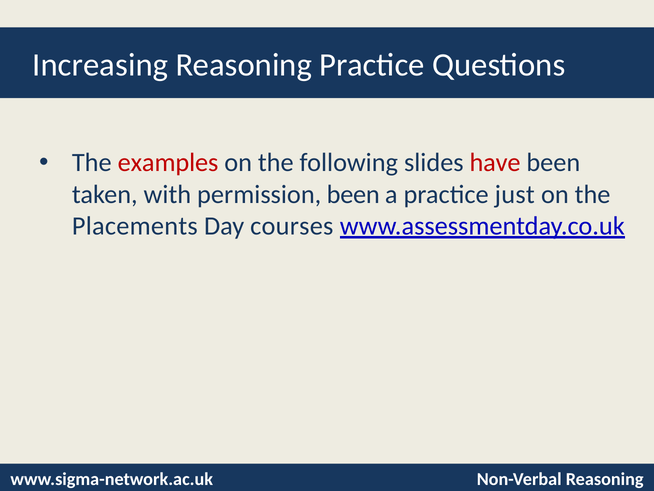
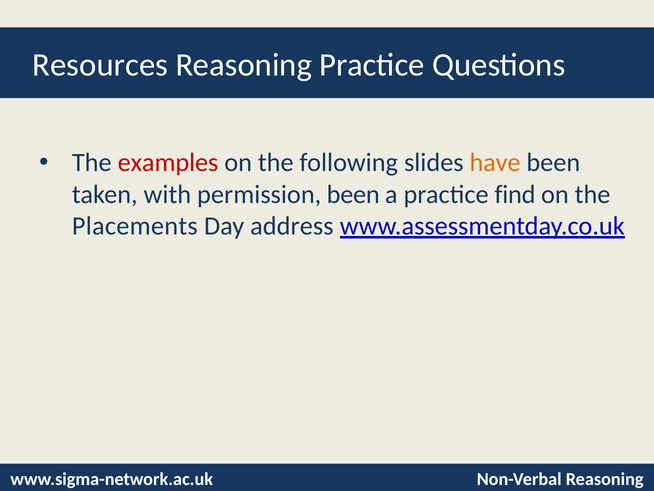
Increasing: Increasing -> Resources
have colour: red -> orange
just: just -> find
courses: courses -> address
